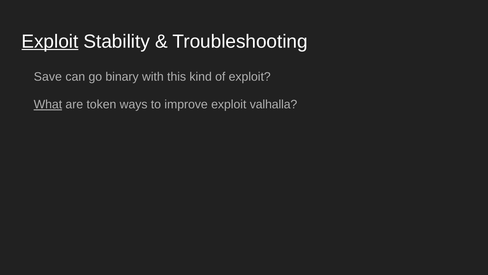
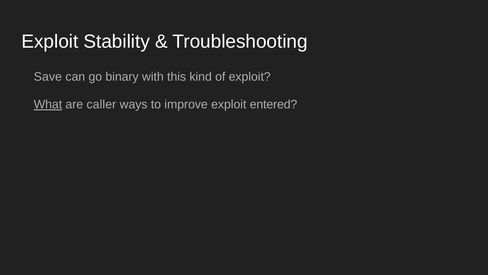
Exploit at (50, 41) underline: present -> none
token: token -> caller
valhalla: valhalla -> entered
